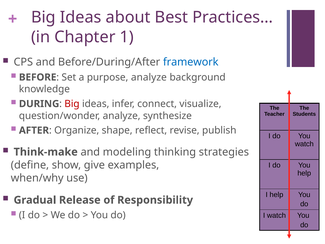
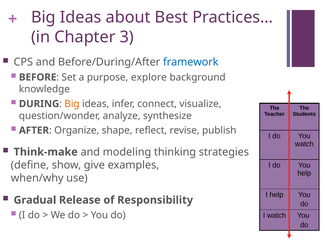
1: 1 -> 3
purpose analyze: analyze -> explore
Big at (72, 104) colour: red -> orange
